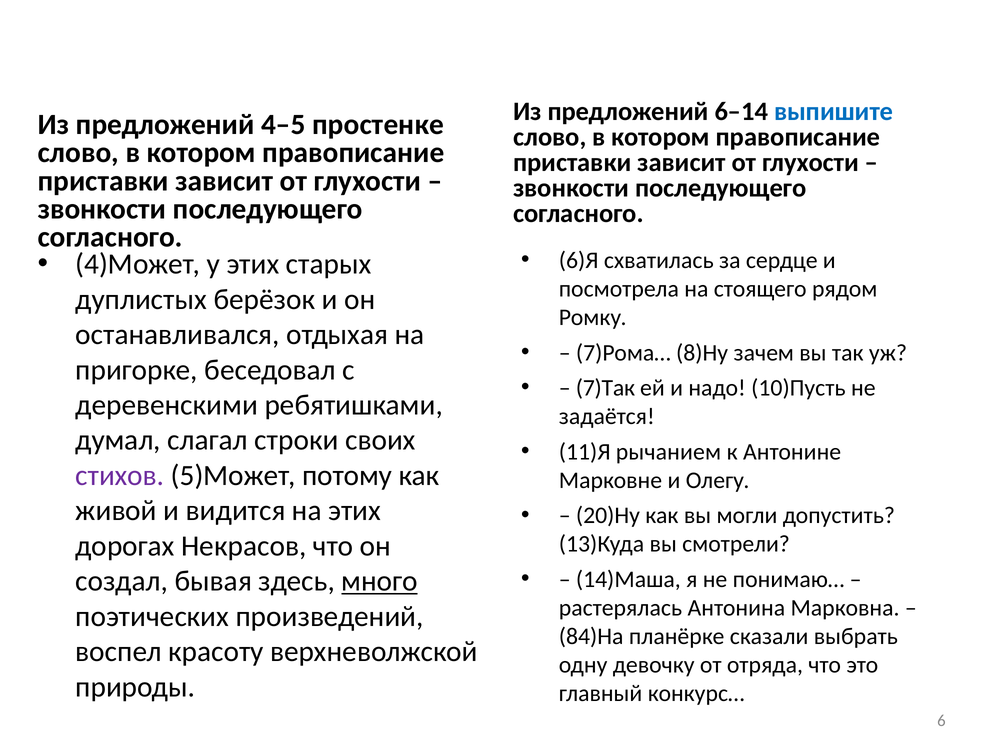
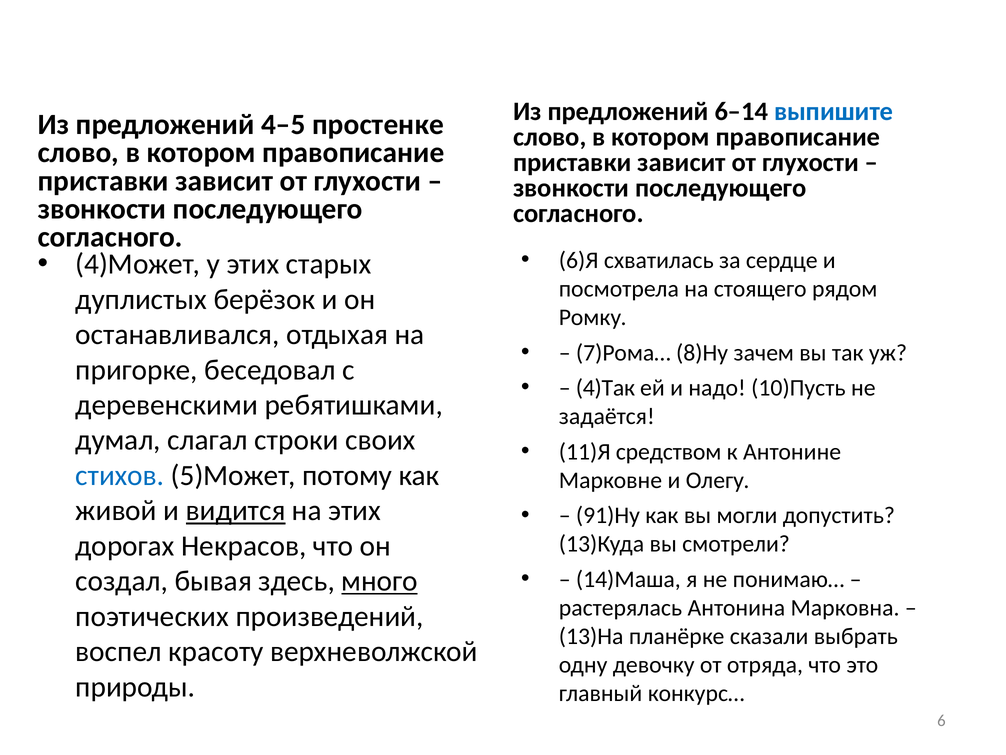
7)Так: 7)Так -> 4)Так
рычанием: рычанием -> средством
стихов colour: purple -> blue
видится underline: none -> present
20)Ну: 20)Ну -> 91)Ну
84)На: 84)На -> 13)На
